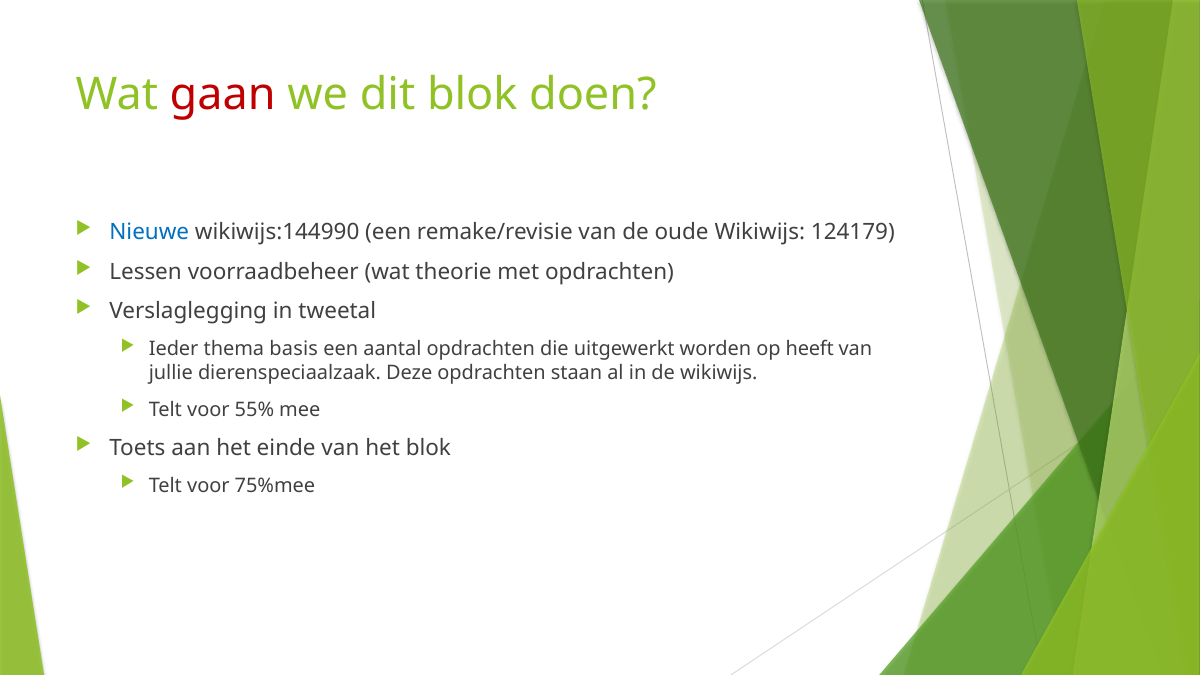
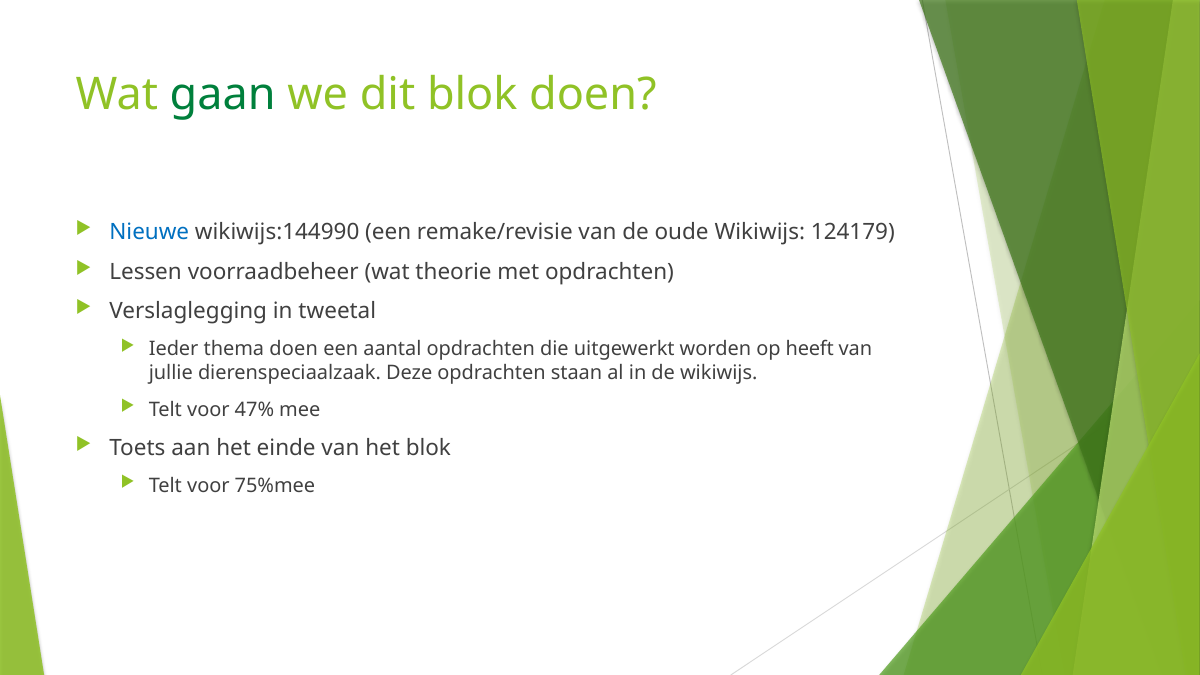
gaan colour: red -> green
thema basis: basis -> doen
55%: 55% -> 47%
